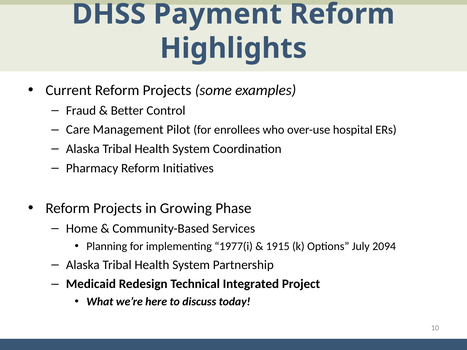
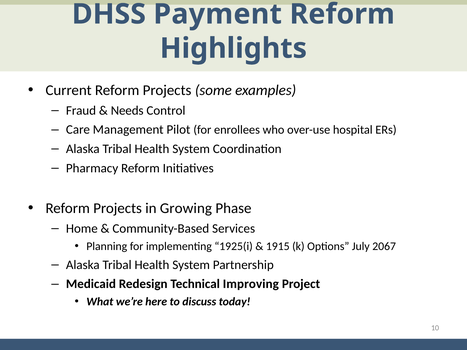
Better: Better -> Needs
1977(i: 1977(i -> 1925(i
2094: 2094 -> 2067
Integrated: Integrated -> Improving
